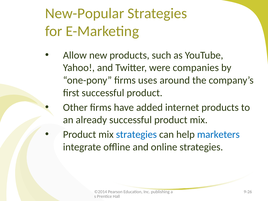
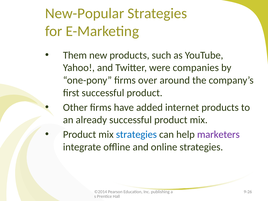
Allow: Allow -> Them
uses: uses -> over
marketers colour: blue -> purple
